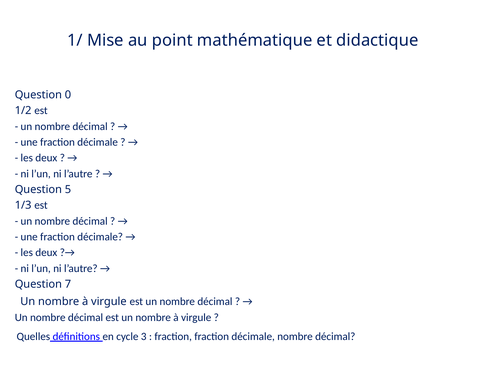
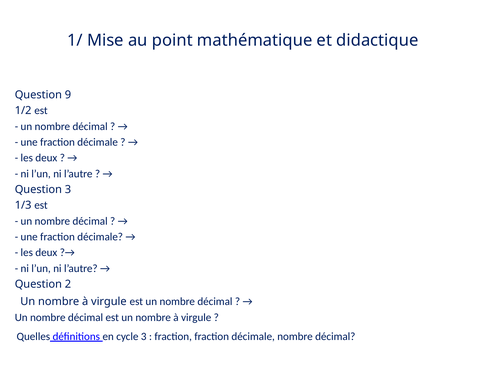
0: 0 -> 9
Question 5: 5 -> 3
7: 7 -> 2
